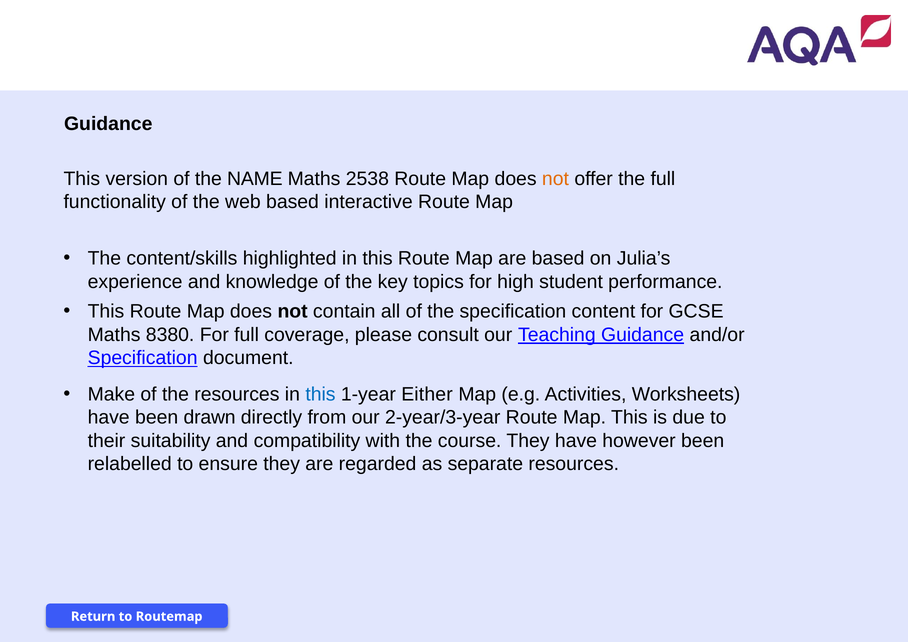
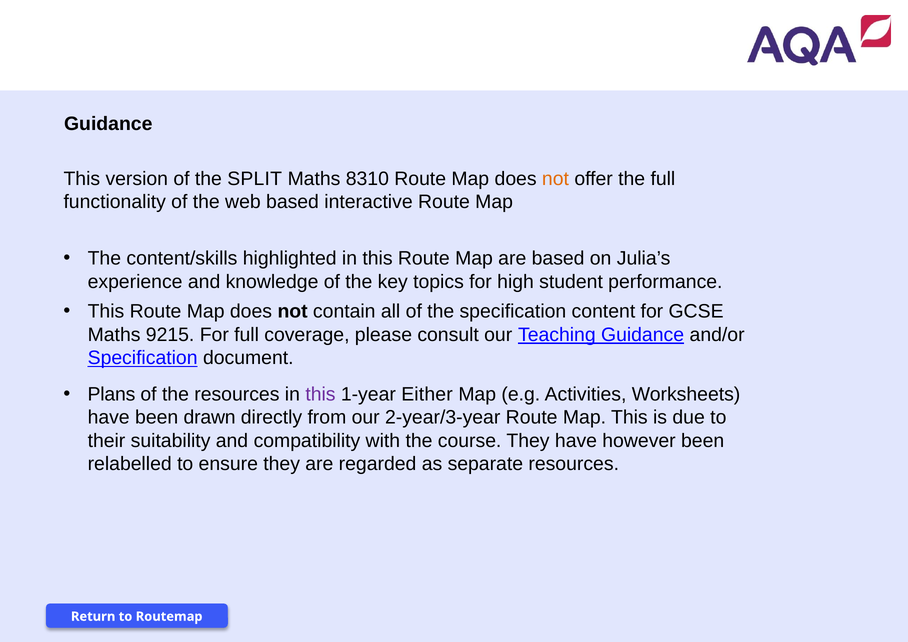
NAME: NAME -> SPLIT
2538: 2538 -> 8310
8380: 8380 -> 9215
Make: Make -> Plans
this at (320, 394) colour: blue -> purple
